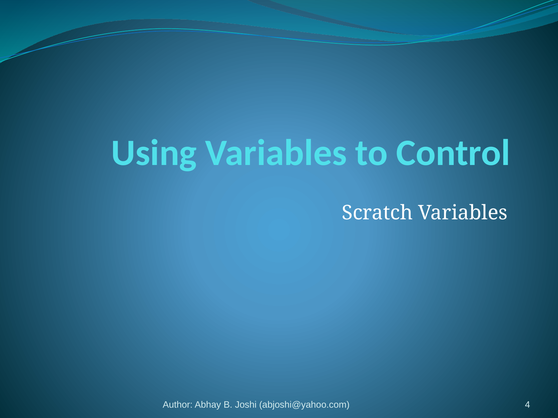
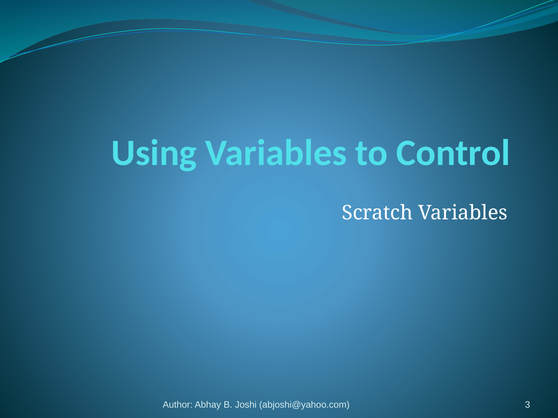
4: 4 -> 3
